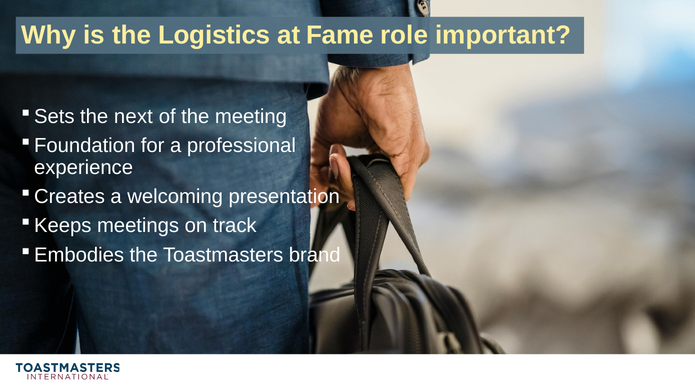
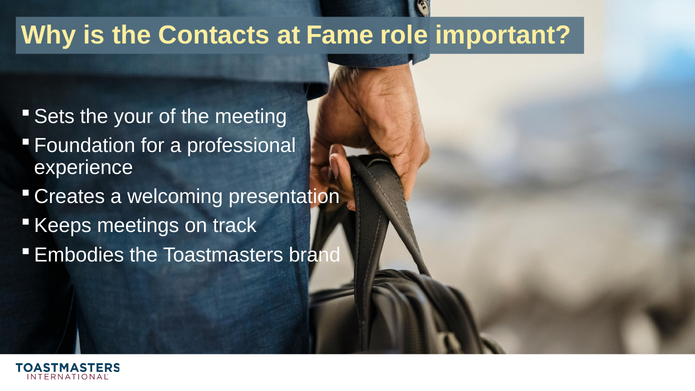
Logistics: Logistics -> Contacts
next: next -> your
